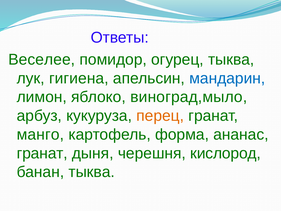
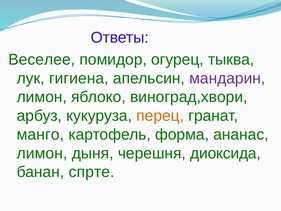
мандарин colour: blue -> purple
виноград,мыло: виноград,мыло -> виноград,хвори
гранат at (42, 153): гранат -> лимон
кислород: кислород -> диоксида
банан тыква: тыква -> спрте
